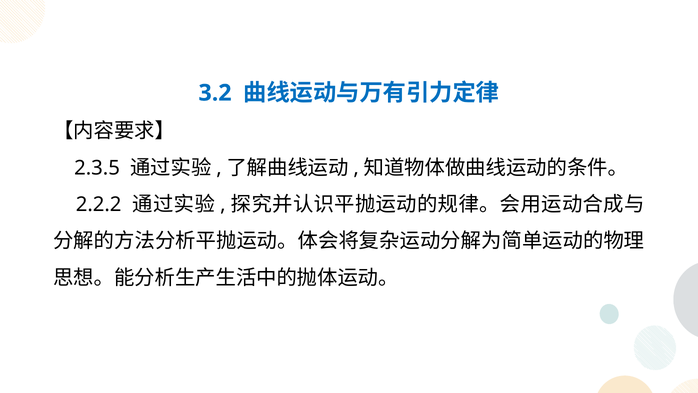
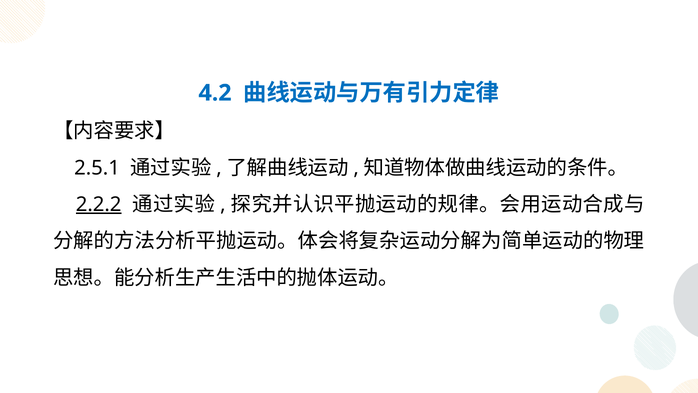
3.2: 3.2 -> 4.2
2.3.5: 2.3.5 -> 2.5.1
2.2.2 underline: none -> present
